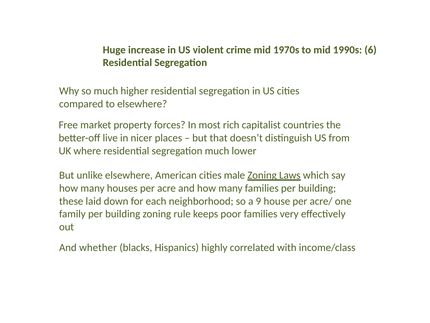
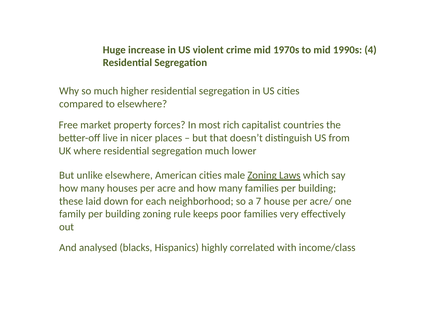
6: 6 -> 4
9: 9 -> 7
whether: whether -> analysed
